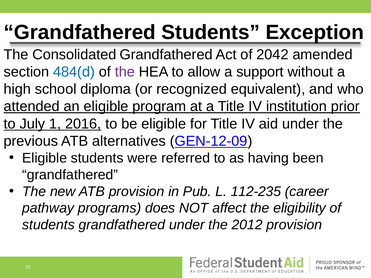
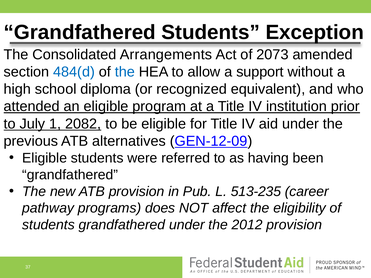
Consolidated Grandfathered: Grandfathered -> Arrangements
2042: 2042 -> 2073
the at (125, 72) colour: purple -> blue
2016: 2016 -> 2082
112-235: 112-235 -> 513-235
